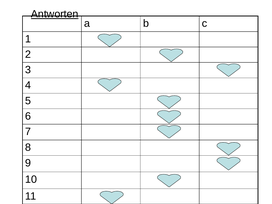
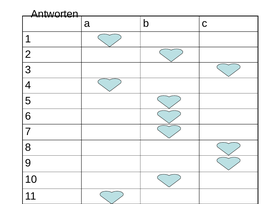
Antworten underline: present -> none
